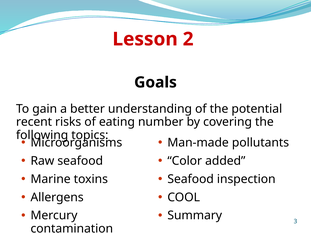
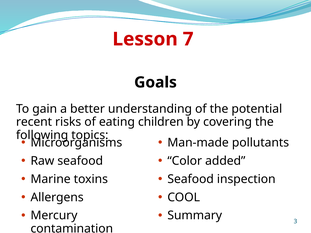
2: 2 -> 7
number: number -> children
